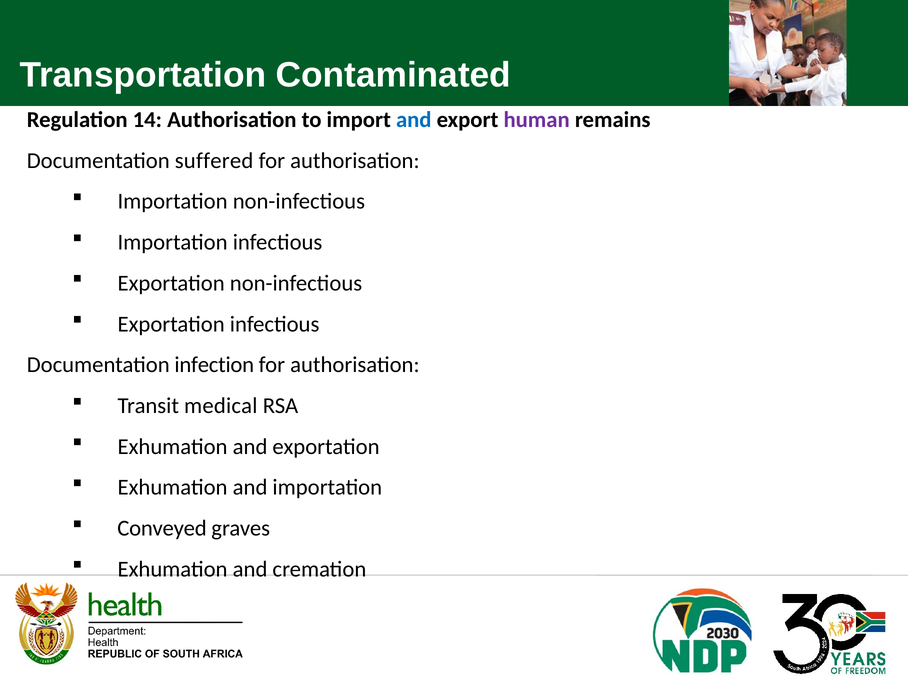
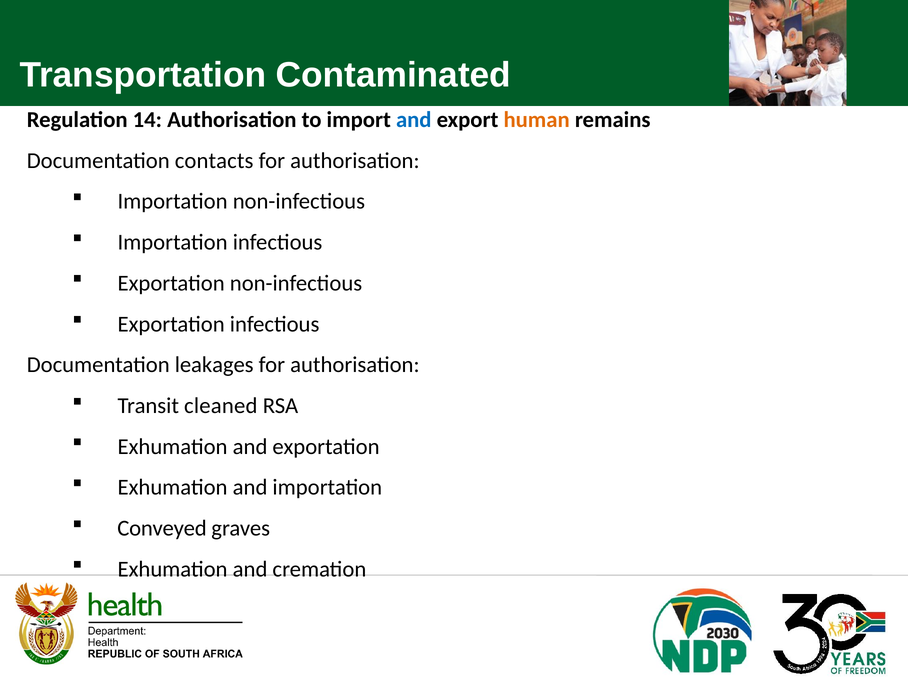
human colour: purple -> orange
suffered: suffered -> contacts
infection: infection -> leakages
medical: medical -> cleaned
